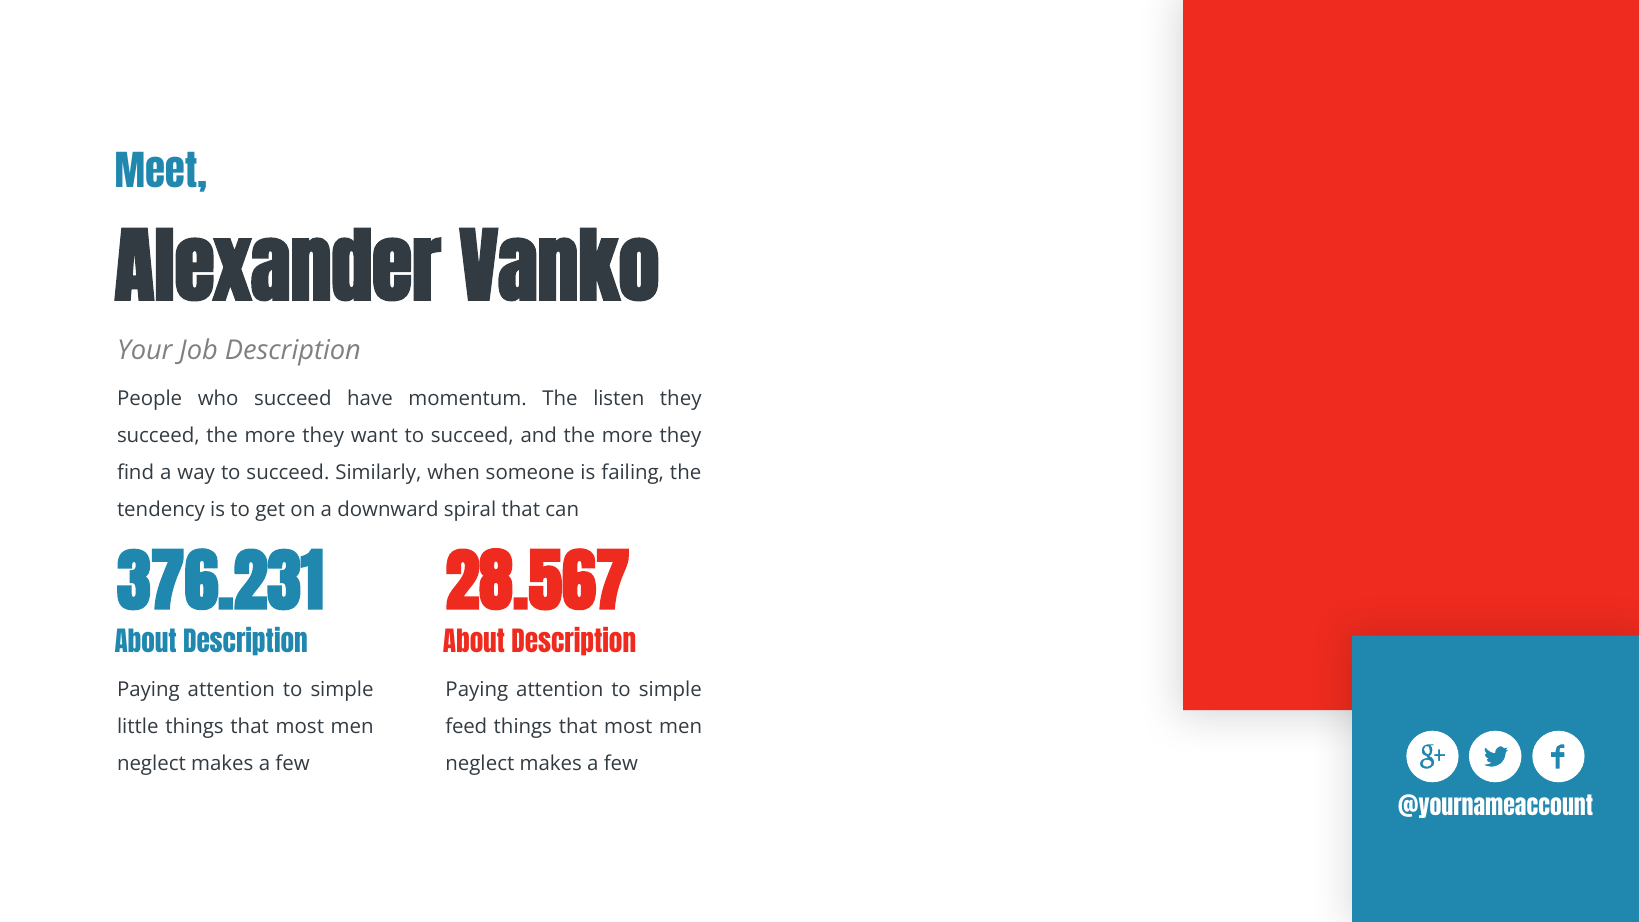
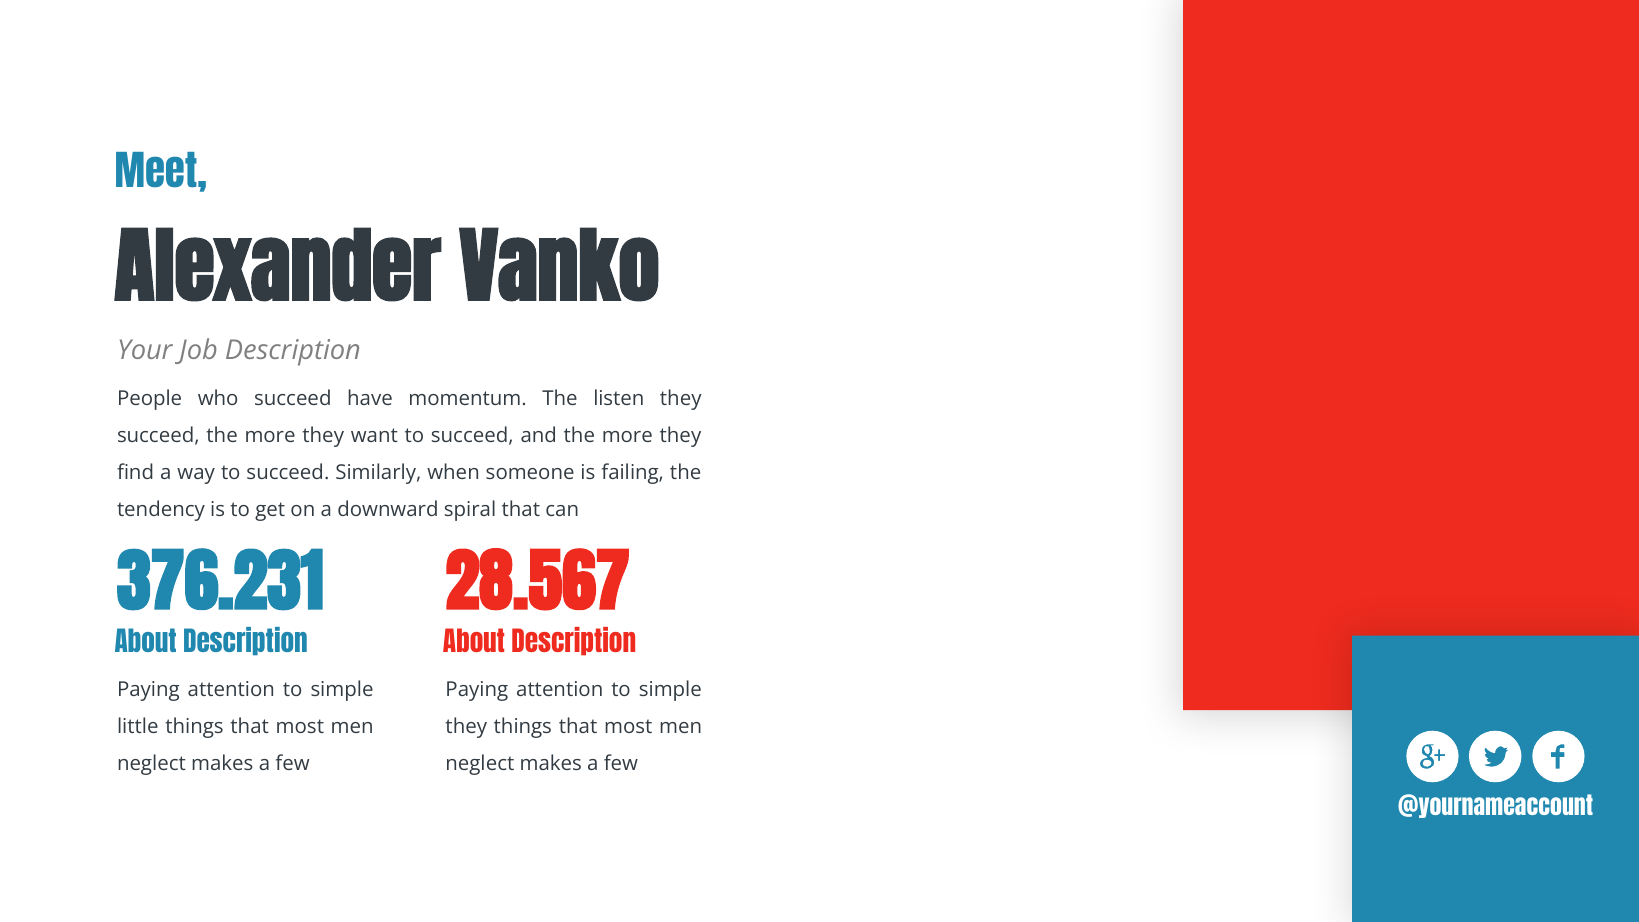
feed at (466, 726): feed -> they
